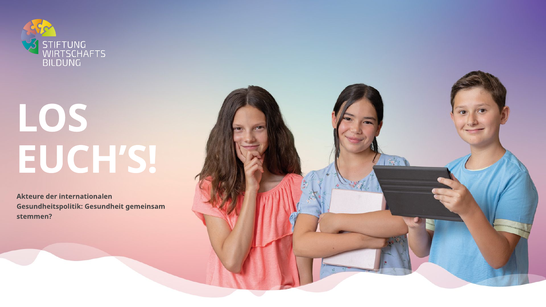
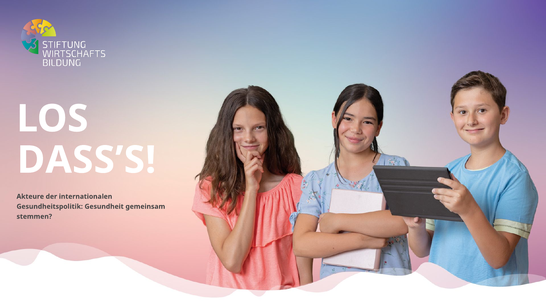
EUCH’S: EUCH’S -> DASS’S
